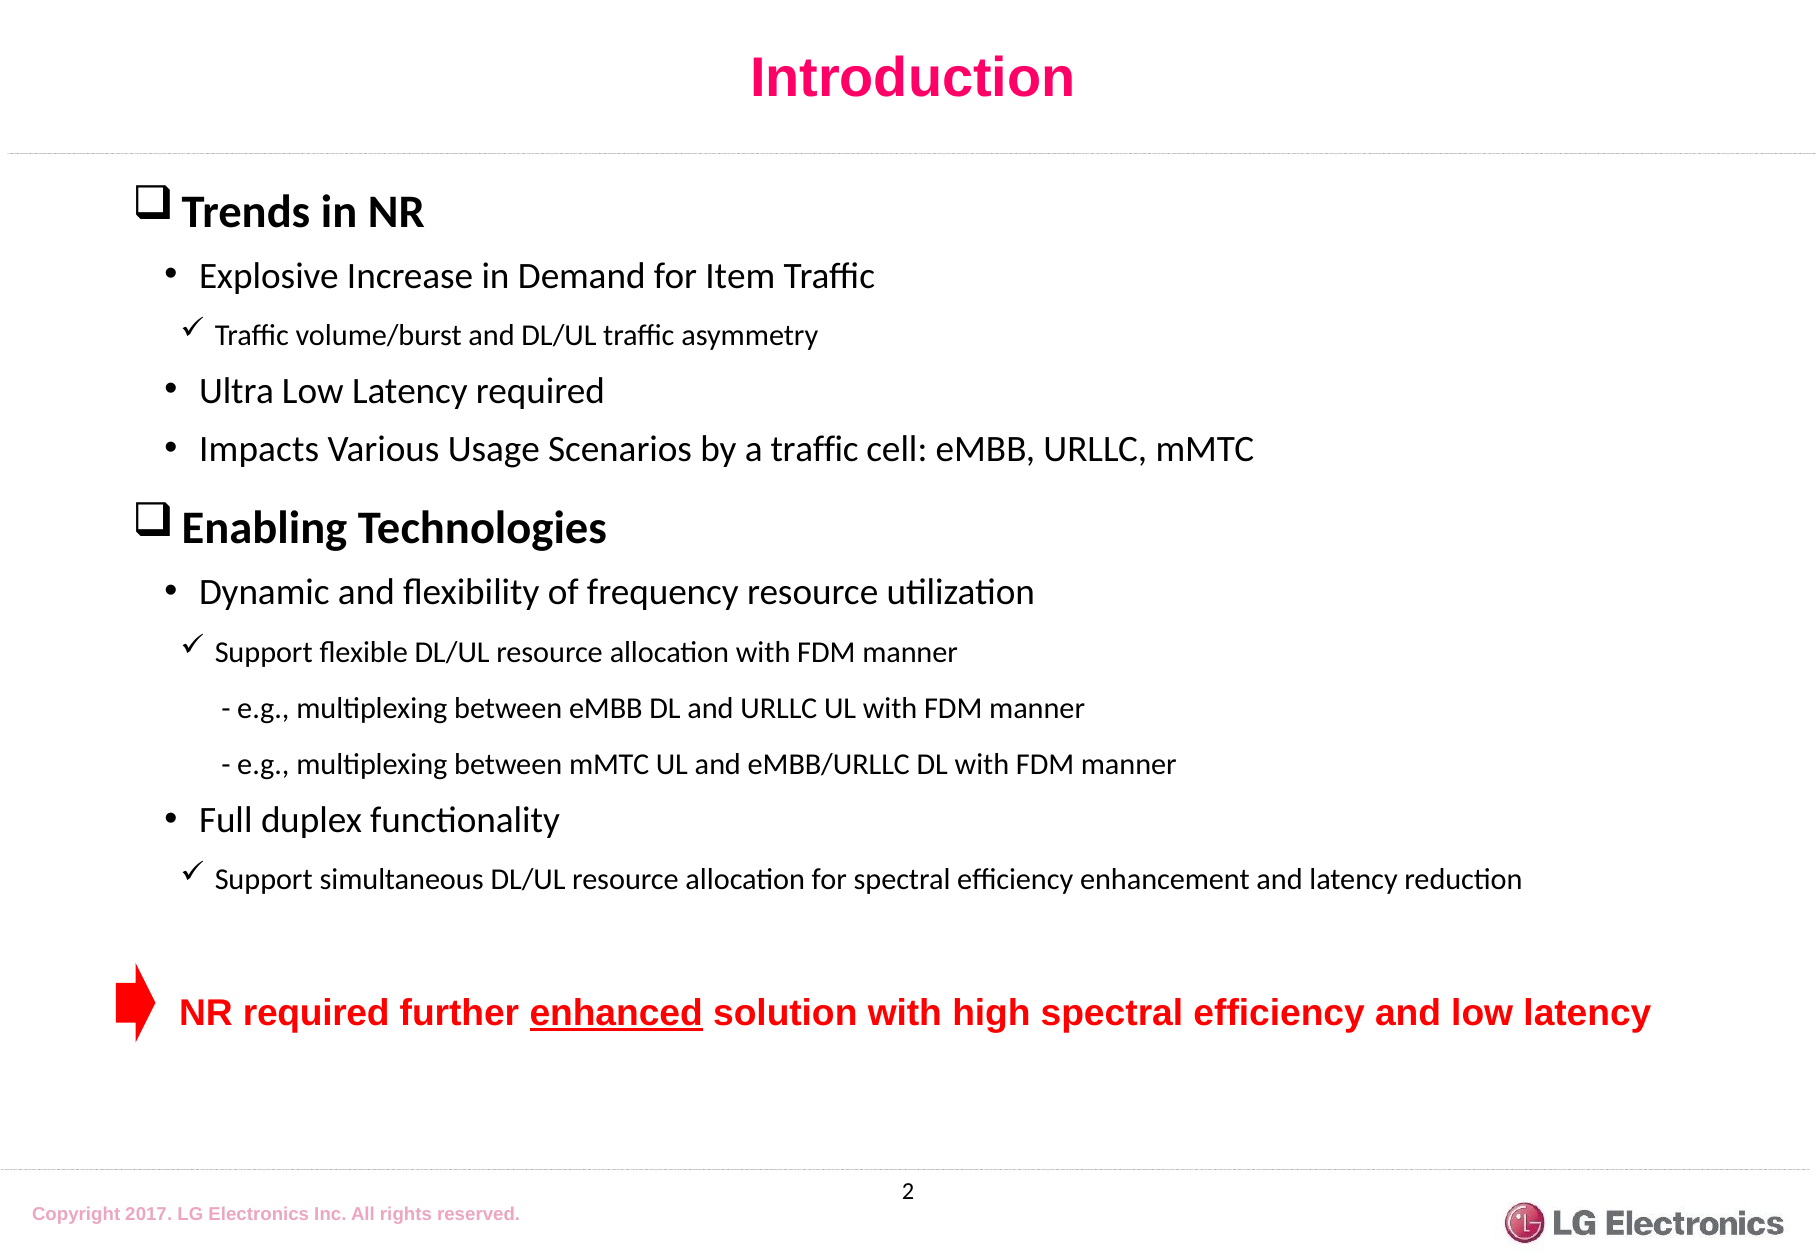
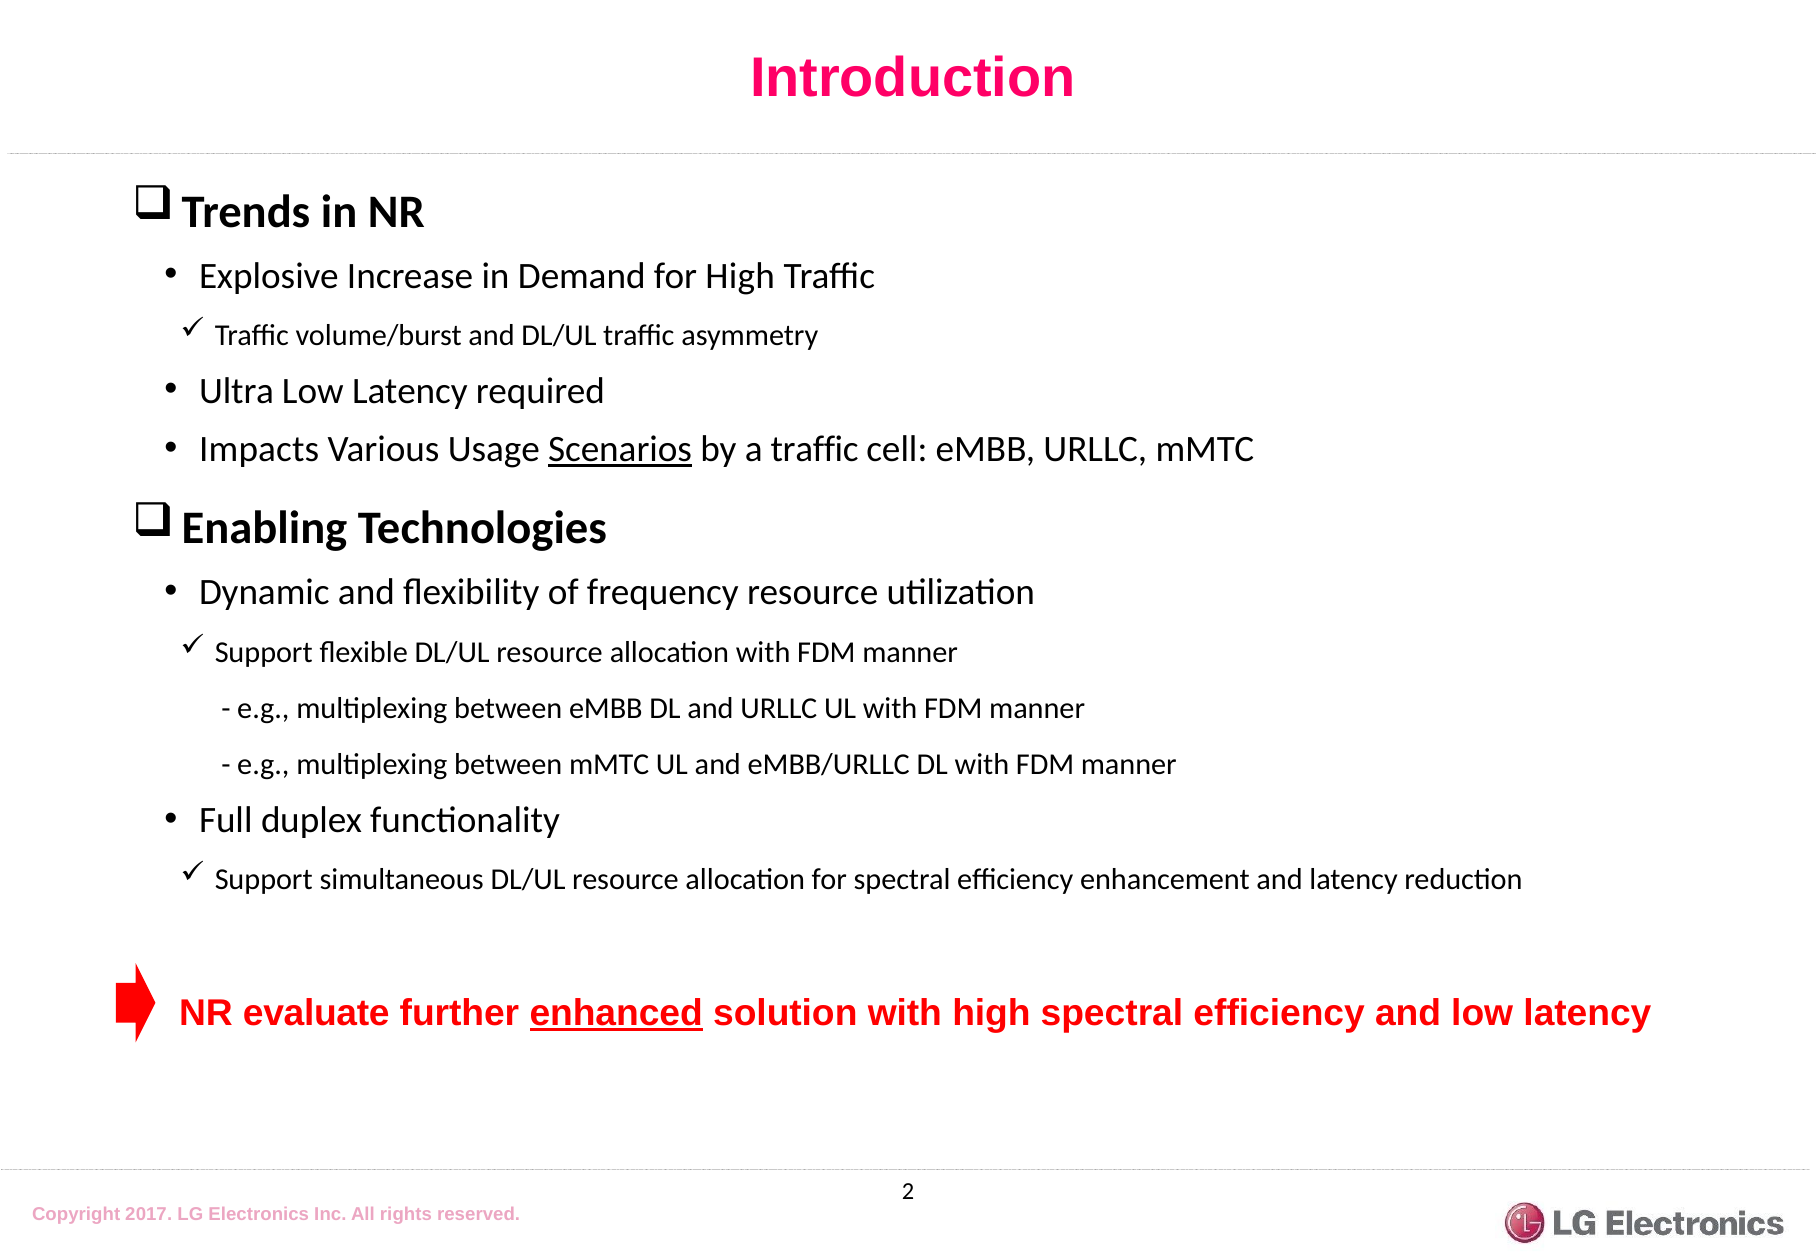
for Item: Item -> High
Scenarios underline: none -> present
NR required: required -> evaluate
